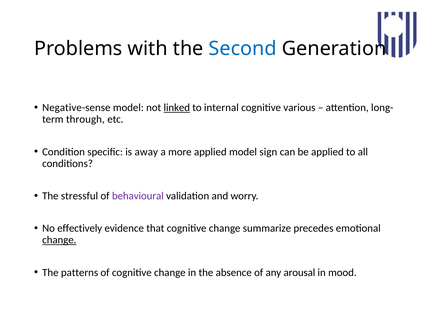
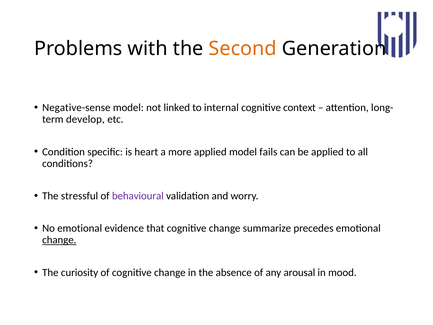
Second colour: blue -> orange
linked underline: present -> none
various: various -> context
through: through -> develop
away: away -> heart
sign: sign -> fails
No effectively: effectively -> emotional
patterns: patterns -> curiosity
